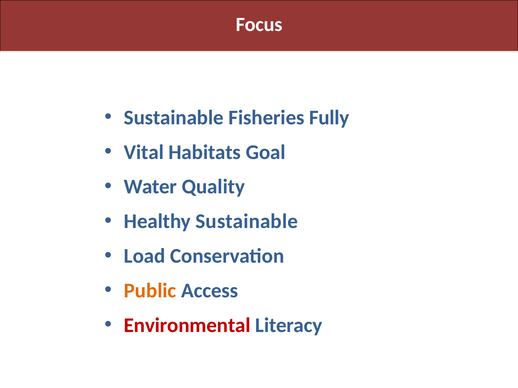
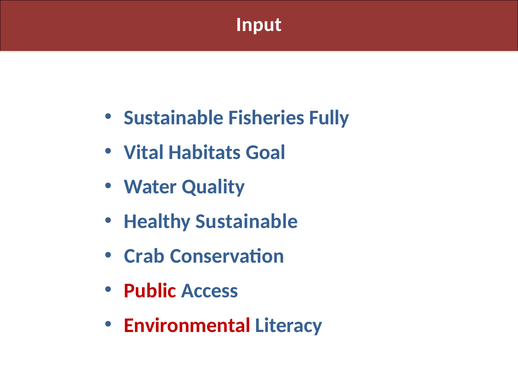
Focus: Focus -> Input
Load: Load -> Crab
Public colour: orange -> red
